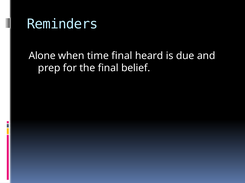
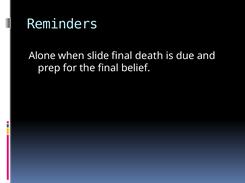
time: time -> slide
heard: heard -> death
